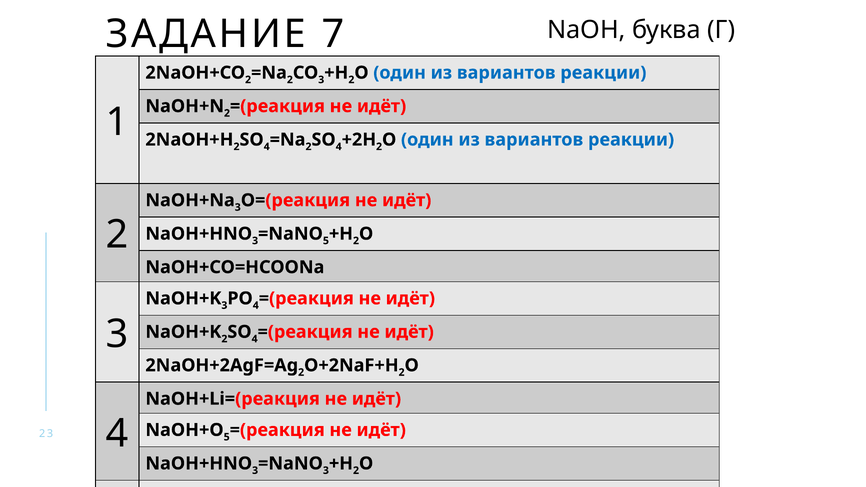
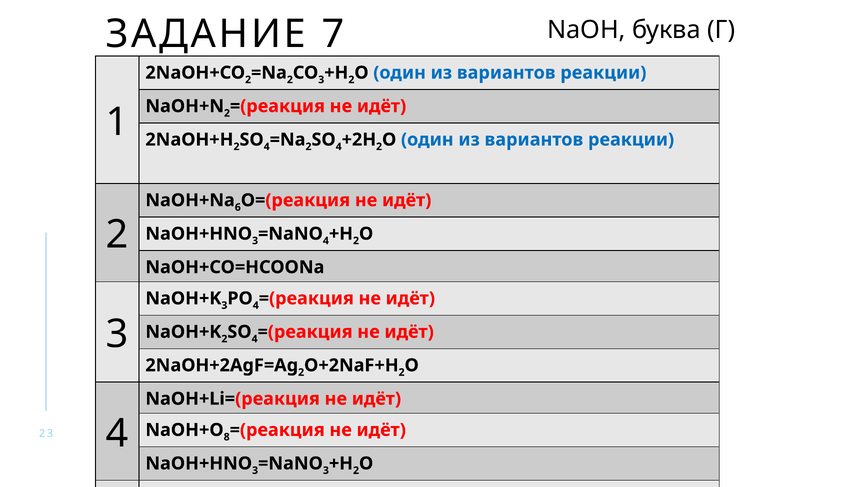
3 at (238, 207): 3 -> 6
5 at (326, 241): 5 -> 4
5 at (227, 437): 5 -> 8
